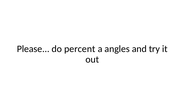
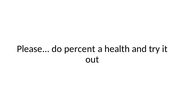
angles: angles -> health
